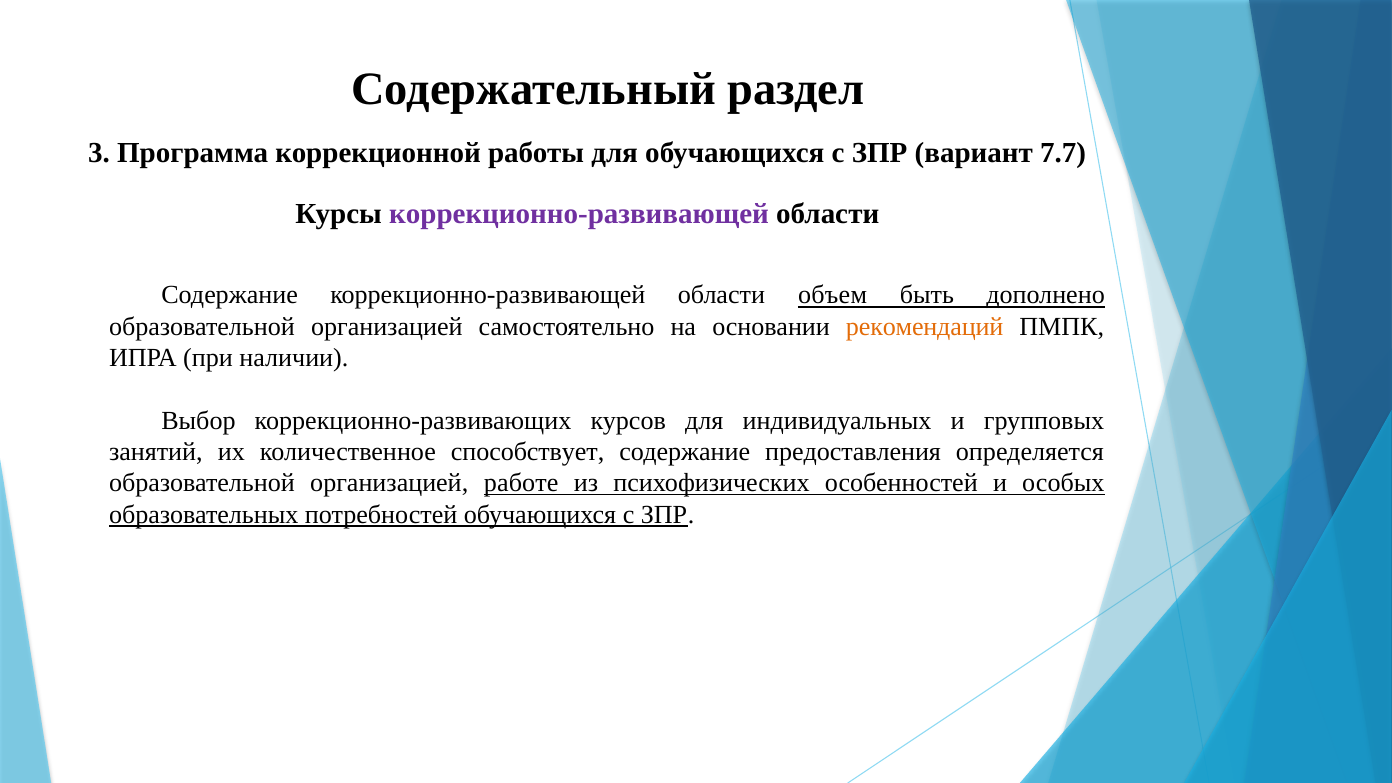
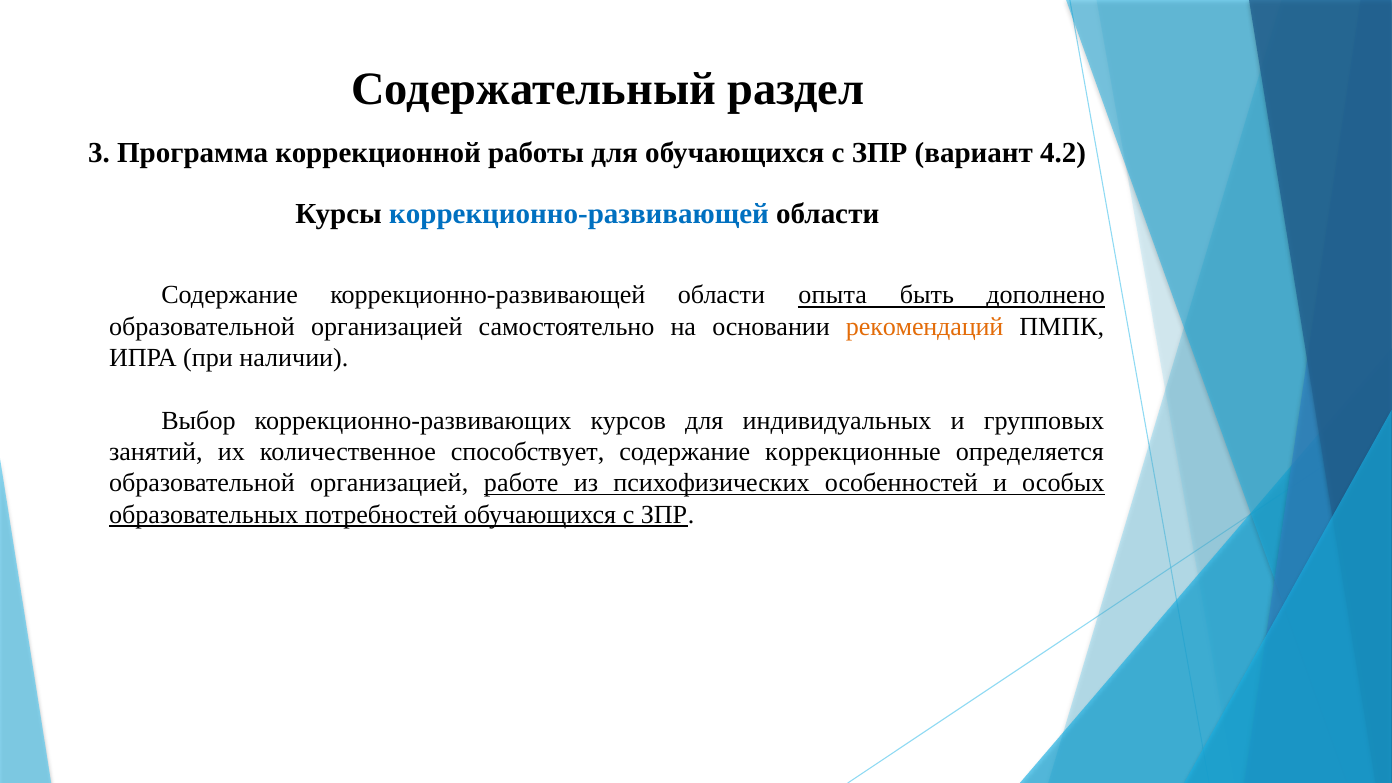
7.7: 7.7 -> 4.2
коррекционно-развивающей at (579, 214) colour: purple -> blue
объем: объем -> опыта
предоставления: предоставления -> коррекционные
